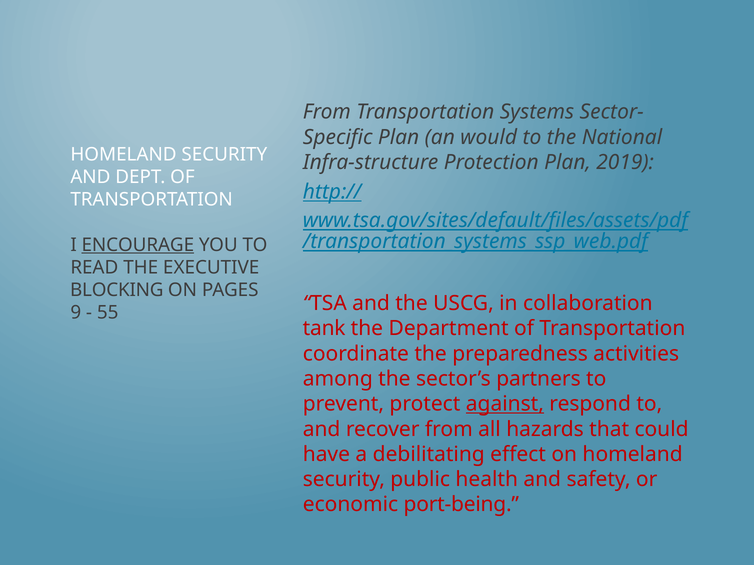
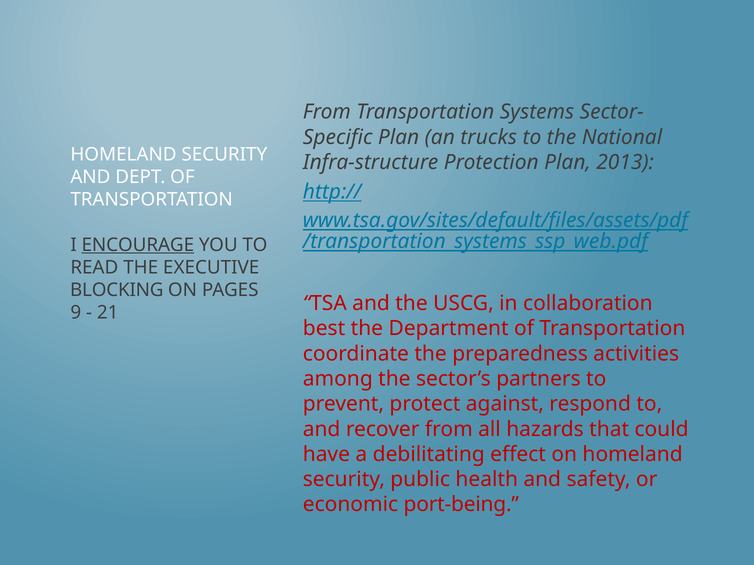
would: would -> trucks
2019: 2019 -> 2013
55: 55 -> 21
tank: tank -> best
against underline: present -> none
